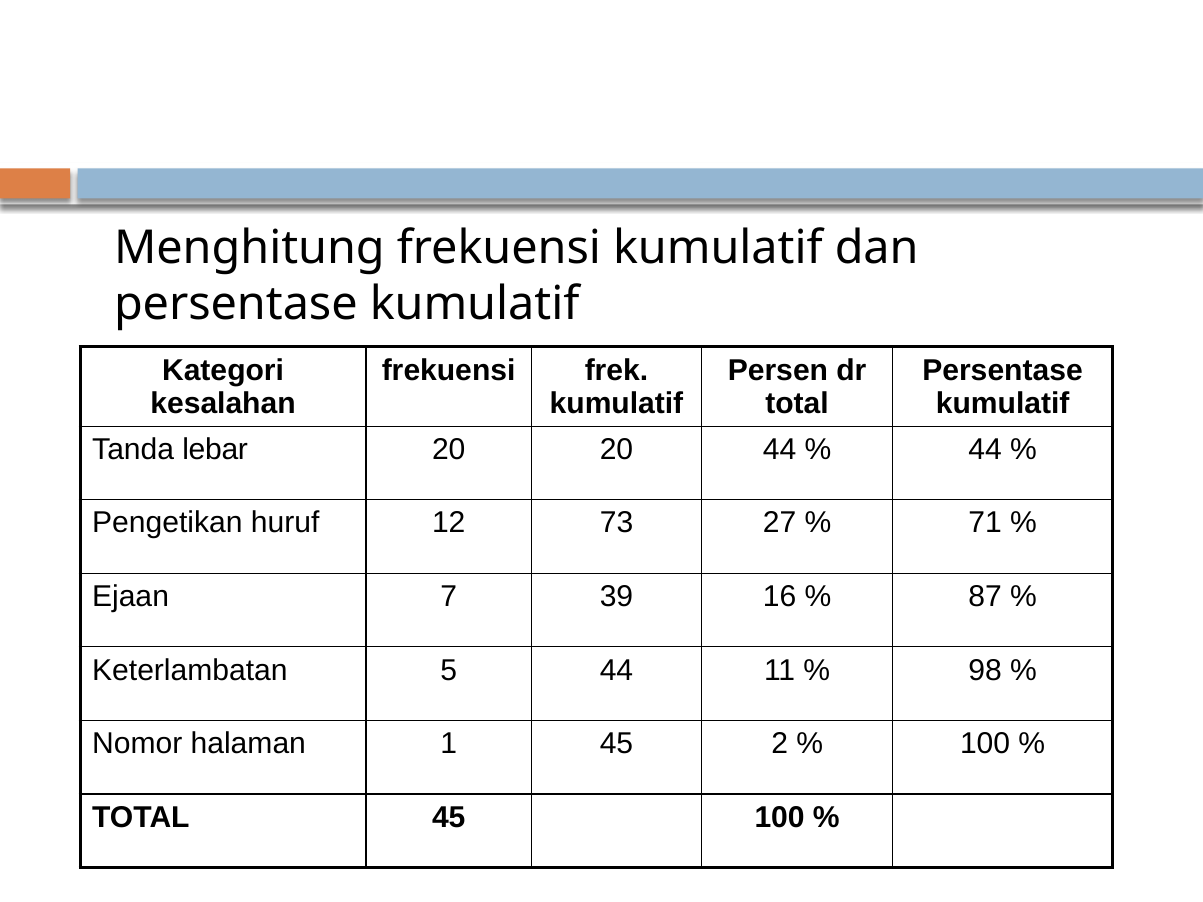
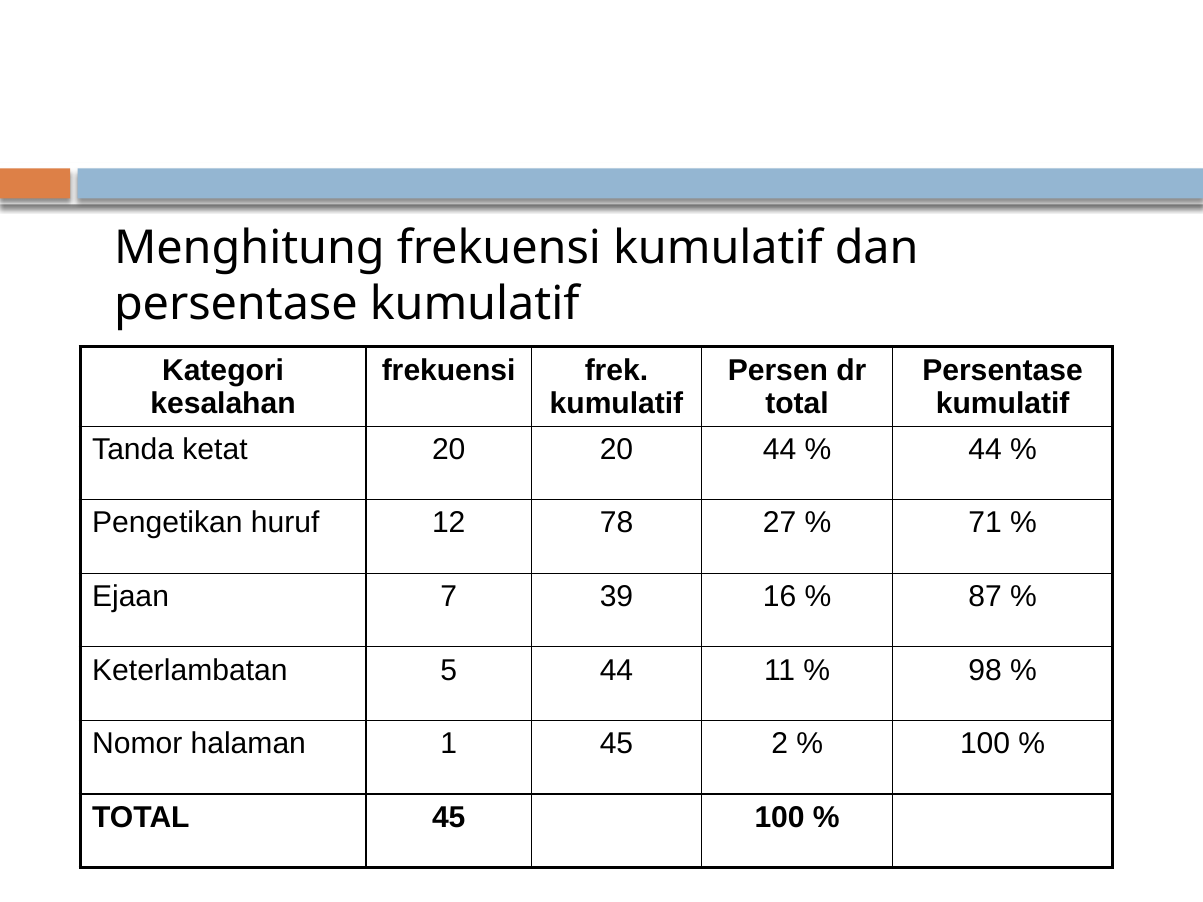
lebar: lebar -> ketat
73: 73 -> 78
